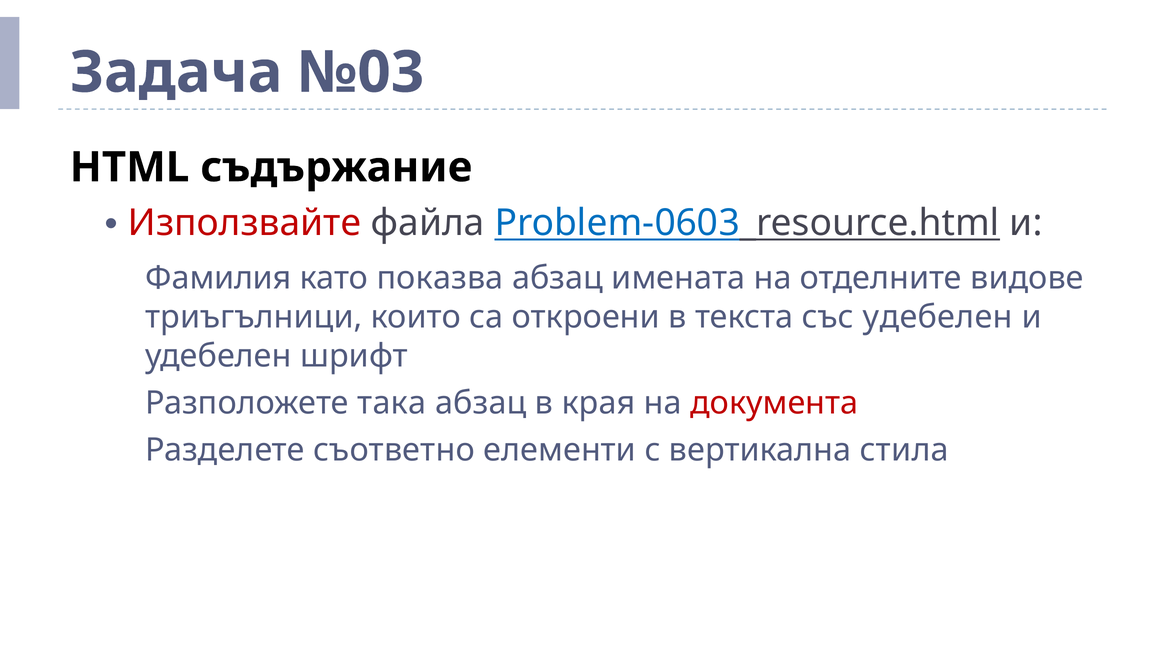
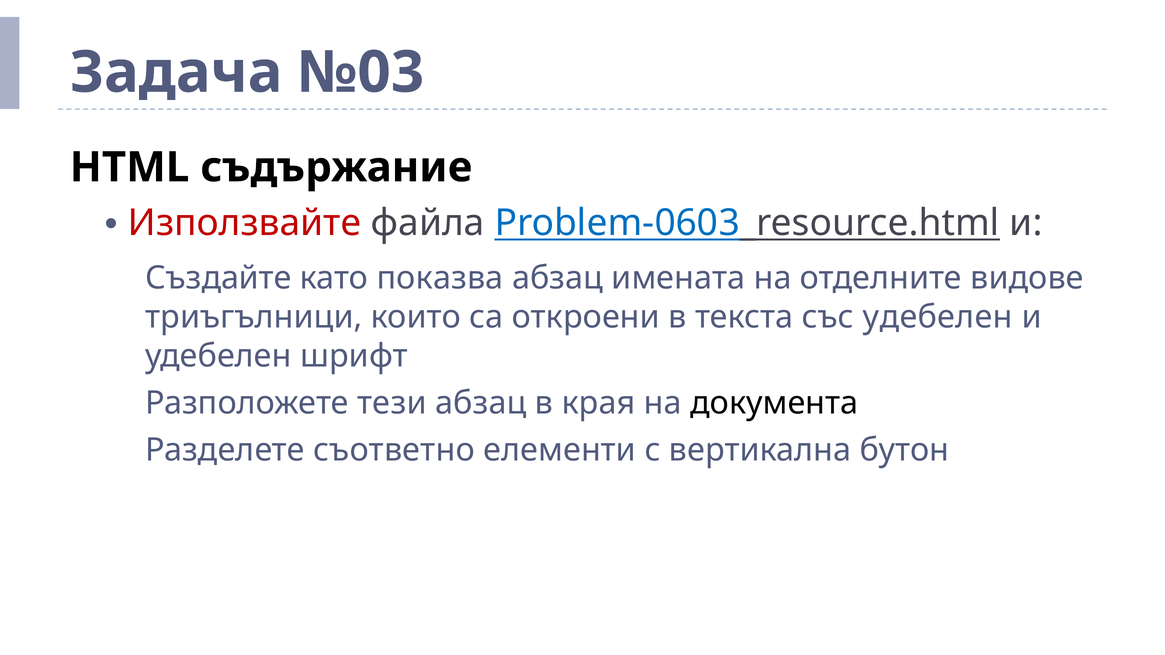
Фамилия: Фамилия -> Създайте
така: така -> тези
документа colour: red -> black
стила: стила -> бутон
